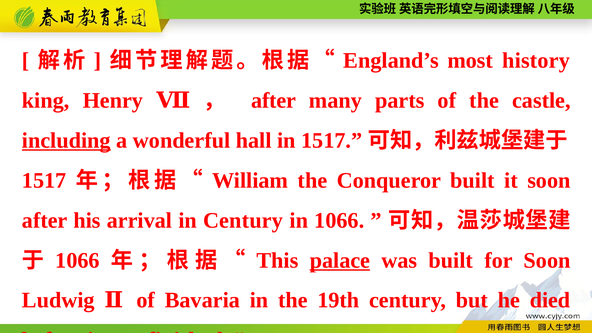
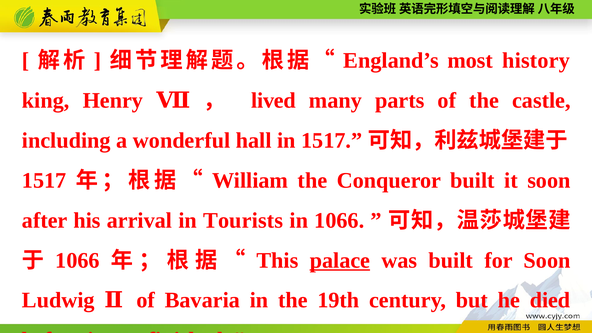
after at (274, 101): after -> lived
including underline: present -> none
in Century: Century -> Tourists
